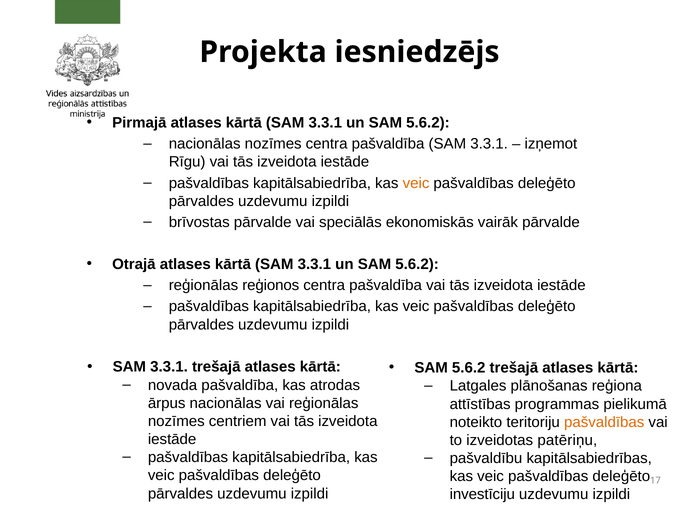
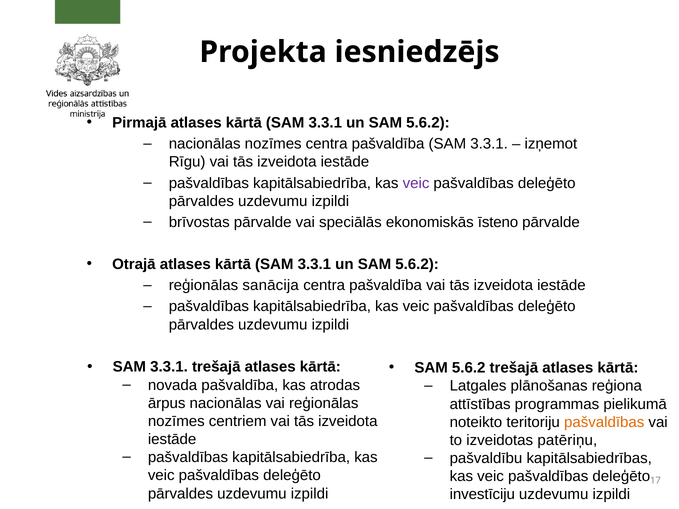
veic at (416, 183) colour: orange -> purple
vairāk: vairāk -> īsteno
reģionos: reģionos -> sanācija
